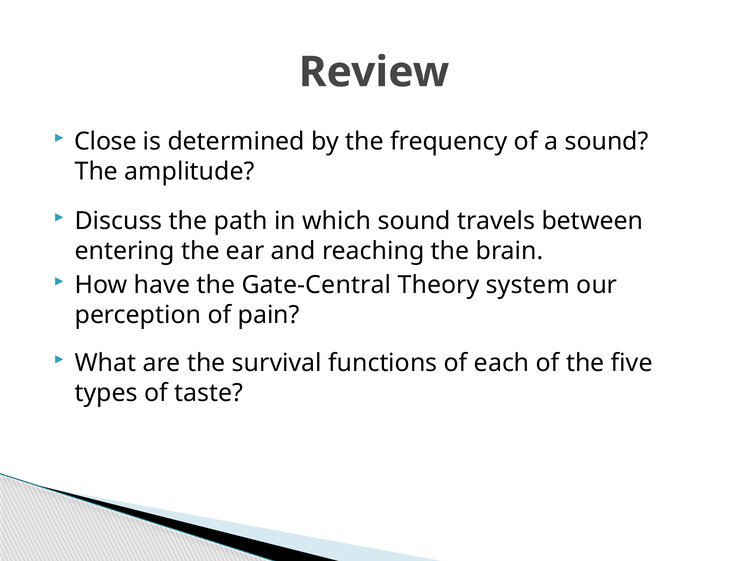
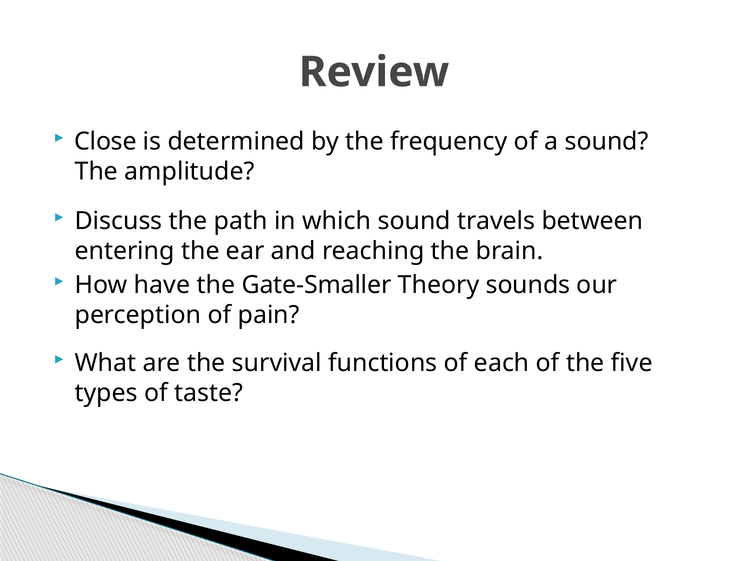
Gate-Central: Gate-Central -> Gate-Smaller
system: system -> sounds
